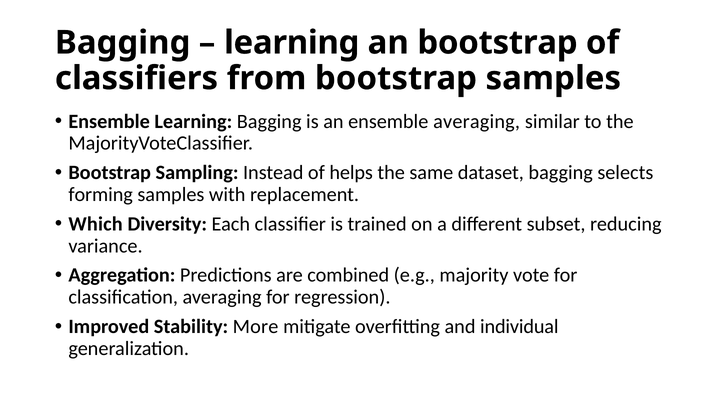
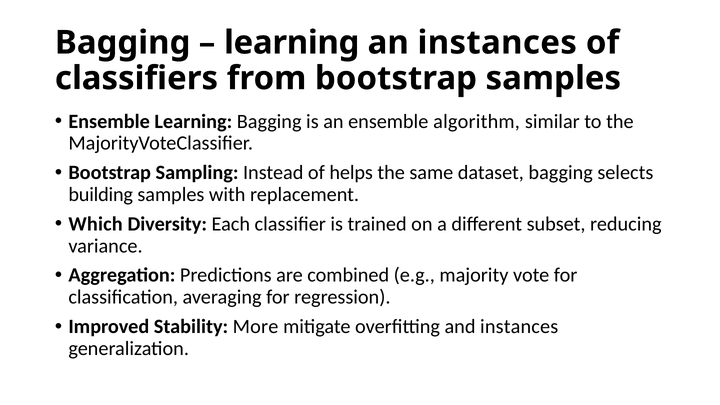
an bootstrap: bootstrap -> instances
ensemble averaging: averaging -> algorithm
forming: forming -> building
and individual: individual -> instances
